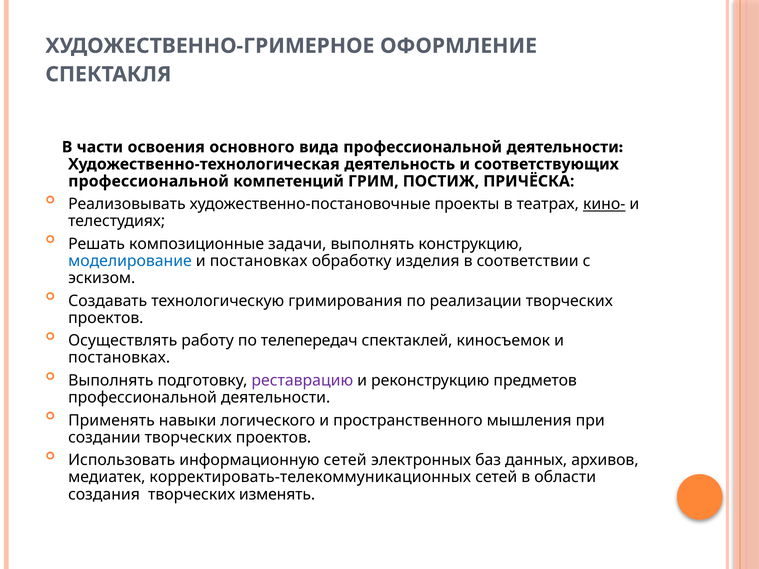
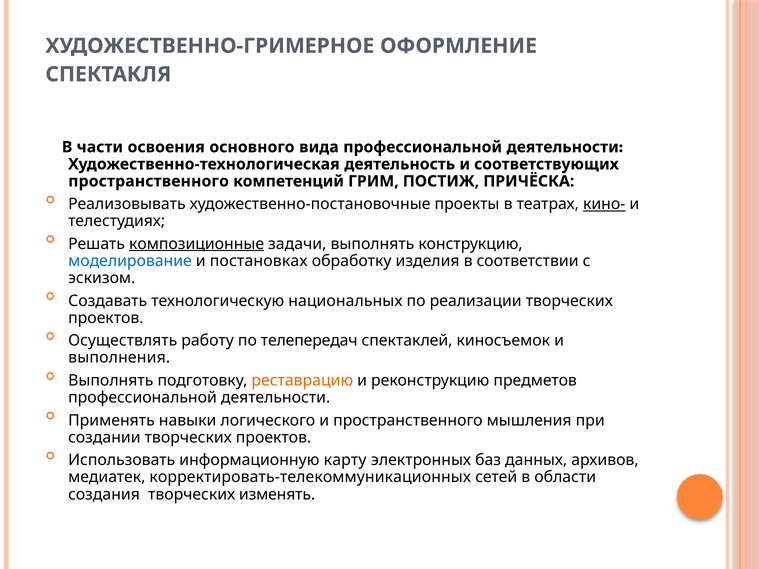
профессиональной at (149, 181): профессиональной -> пространственного
композиционные underline: none -> present
гримирования: гримирования -> национальных
постановках at (119, 358): постановках -> выполнения
реставрацию colour: purple -> orange
информационную сетей: сетей -> карту
